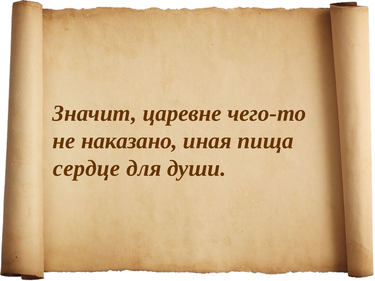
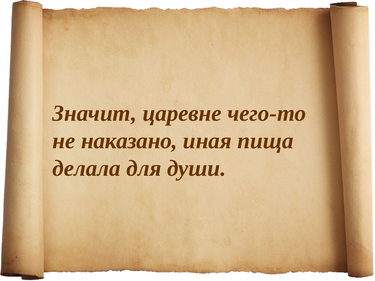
сердце: сердце -> делала
